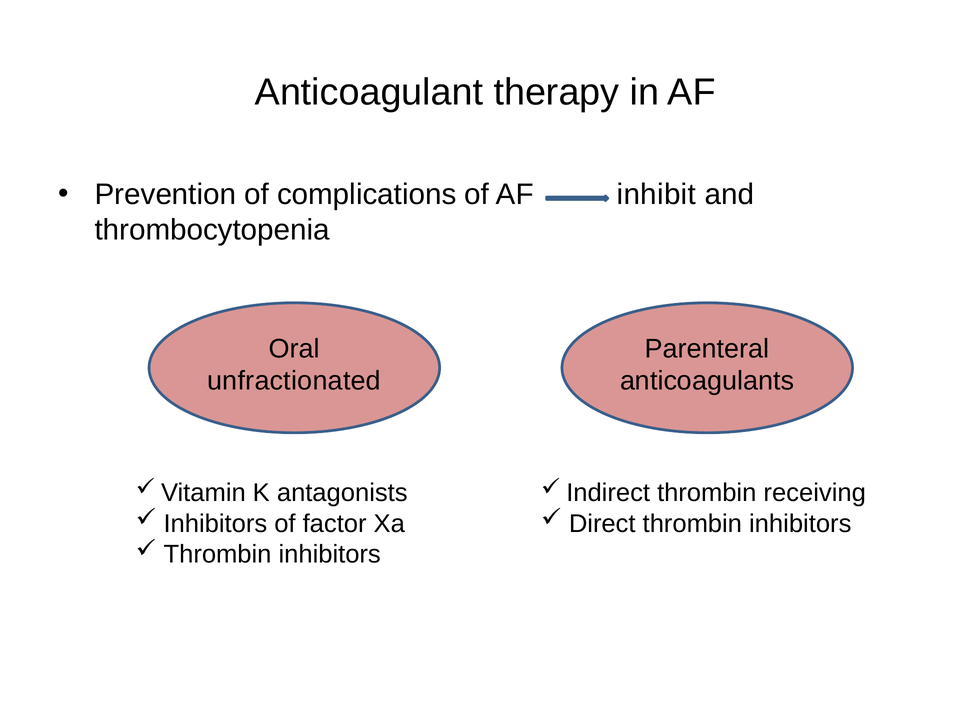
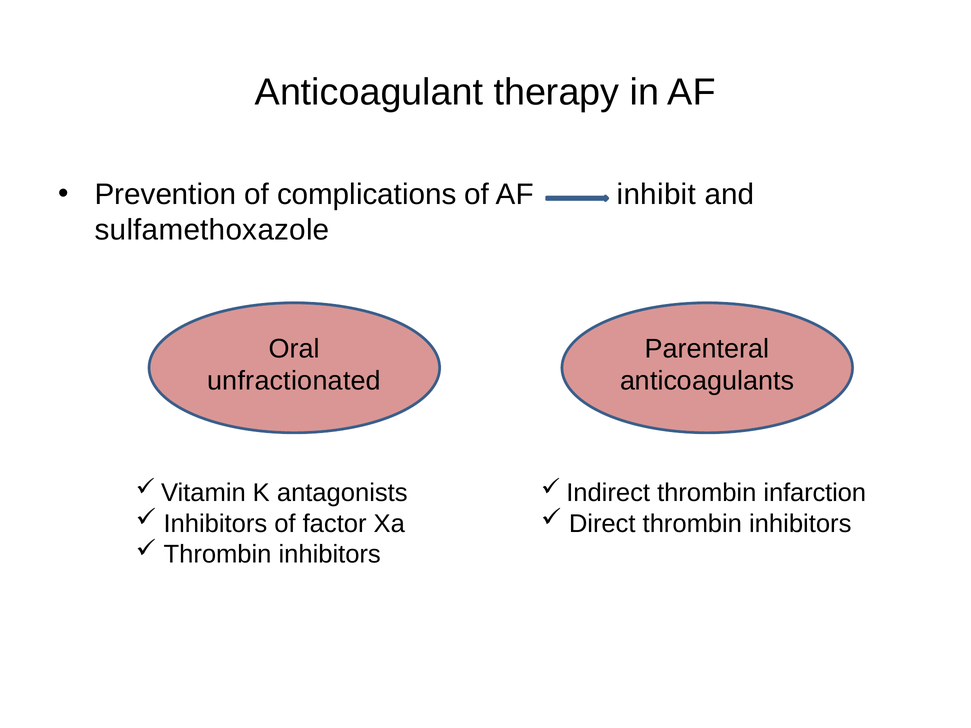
thrombocytopenia: thrombocytopenia -> sulfamethoxazole
receiving: receiving -> infarction
